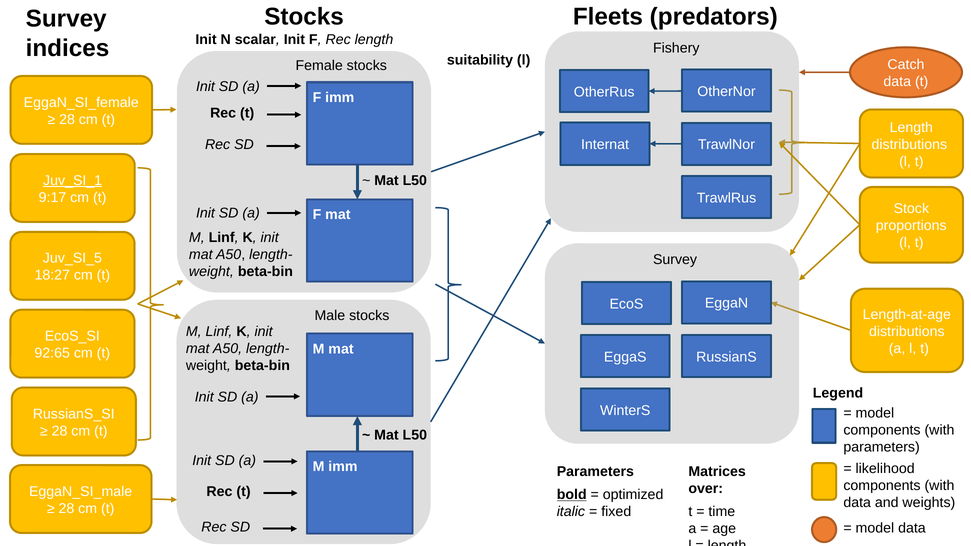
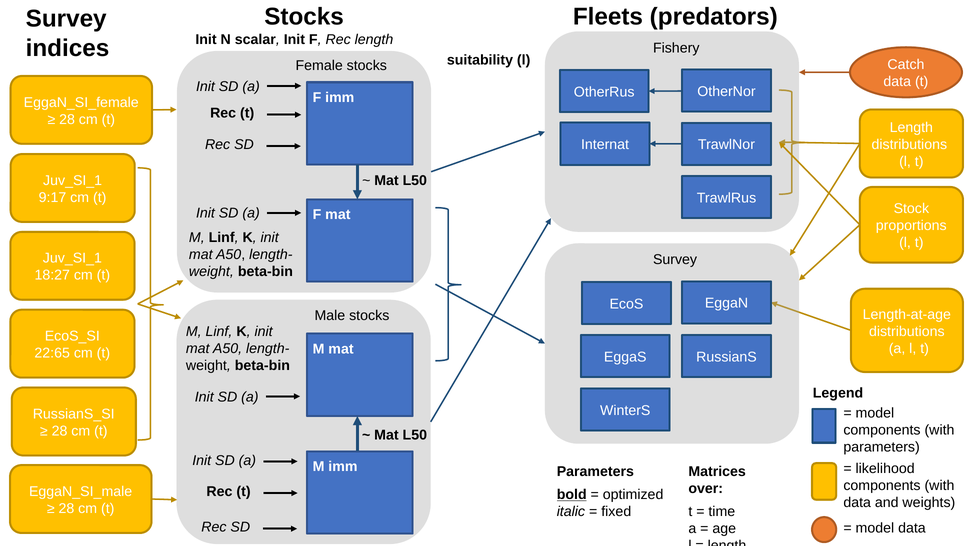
Juv_SI_1 at (73, 181) underline: present -> none
Juv_SI_5 at (72, 258): Juv_SI_5 -> Juv_SI_1
92:65: 92:65 -> 22:65
